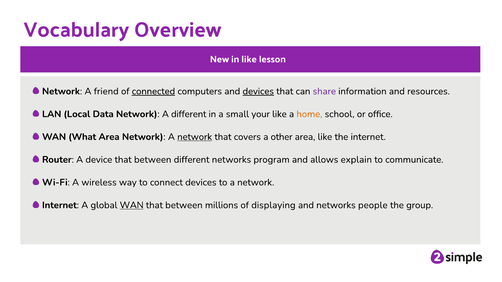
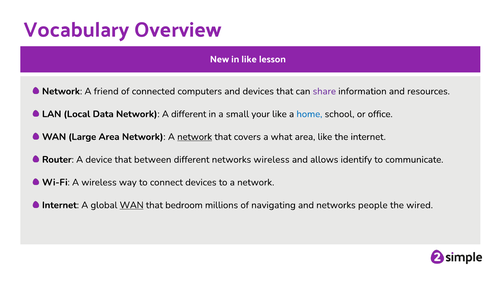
connected underline: present -> none
devices at (258, 91) underline: present -> none
home colour: orange -> blue
What: What -> Large
other: other -> what
networks program: program -> wireless
explain: explain -> identify
between at (184, 205): between -> bedroom
displaying: displaying -> navigating
group: group -> wired
